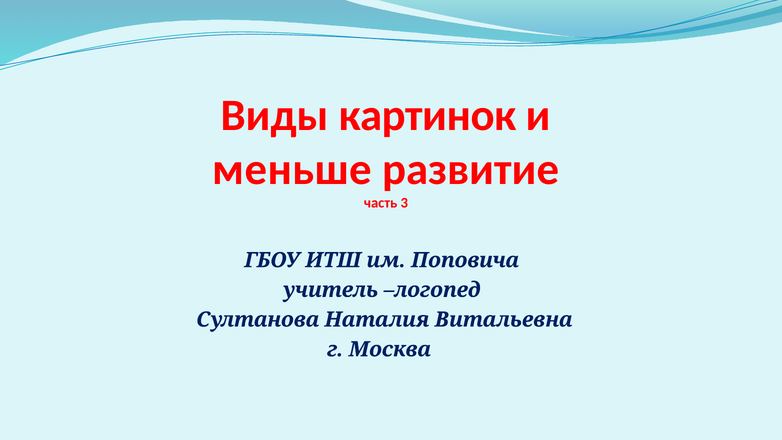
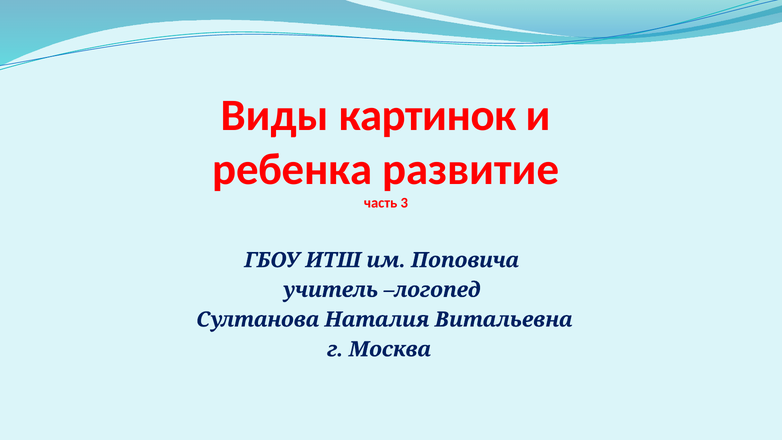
меньше: меньше -> ребенка
